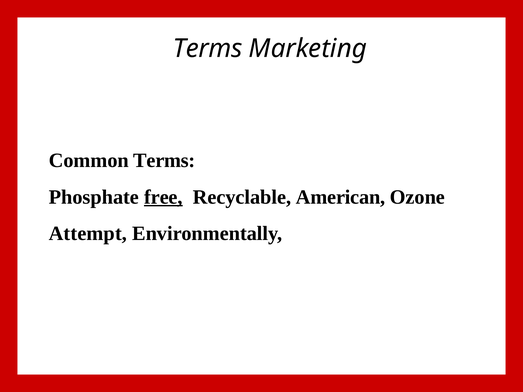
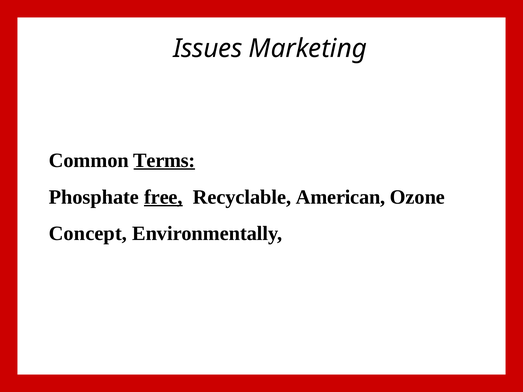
Terms at (208, 48): Terms -> Issues
Terms at (164, 160) underline: none -> present
Attempt: Attempt -> Concept
